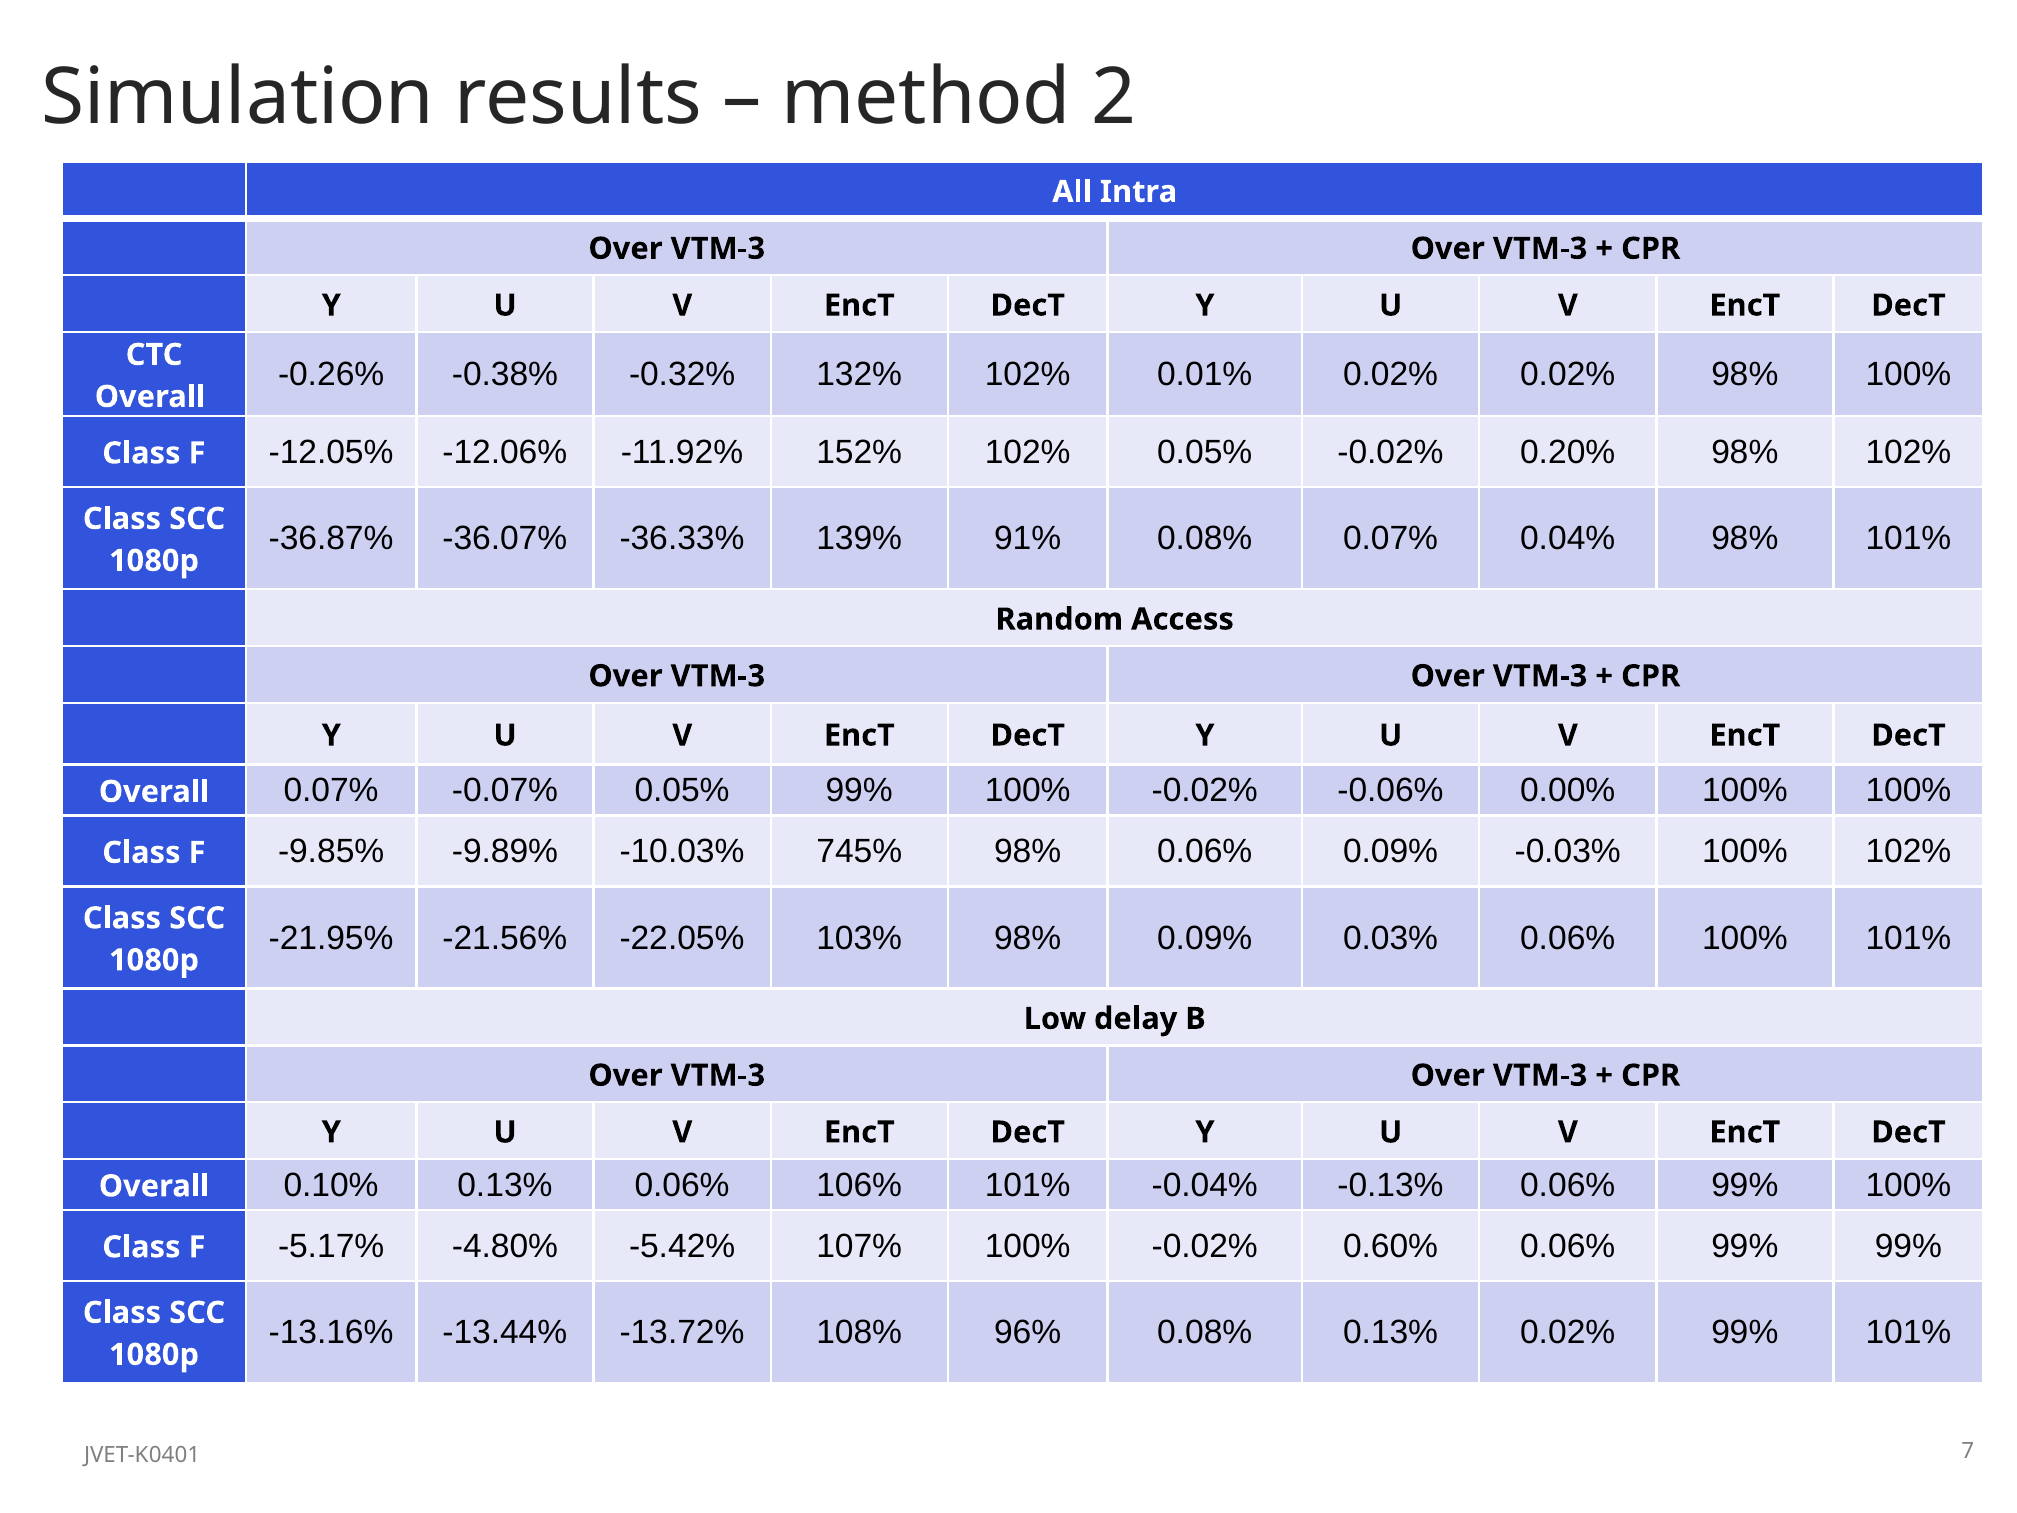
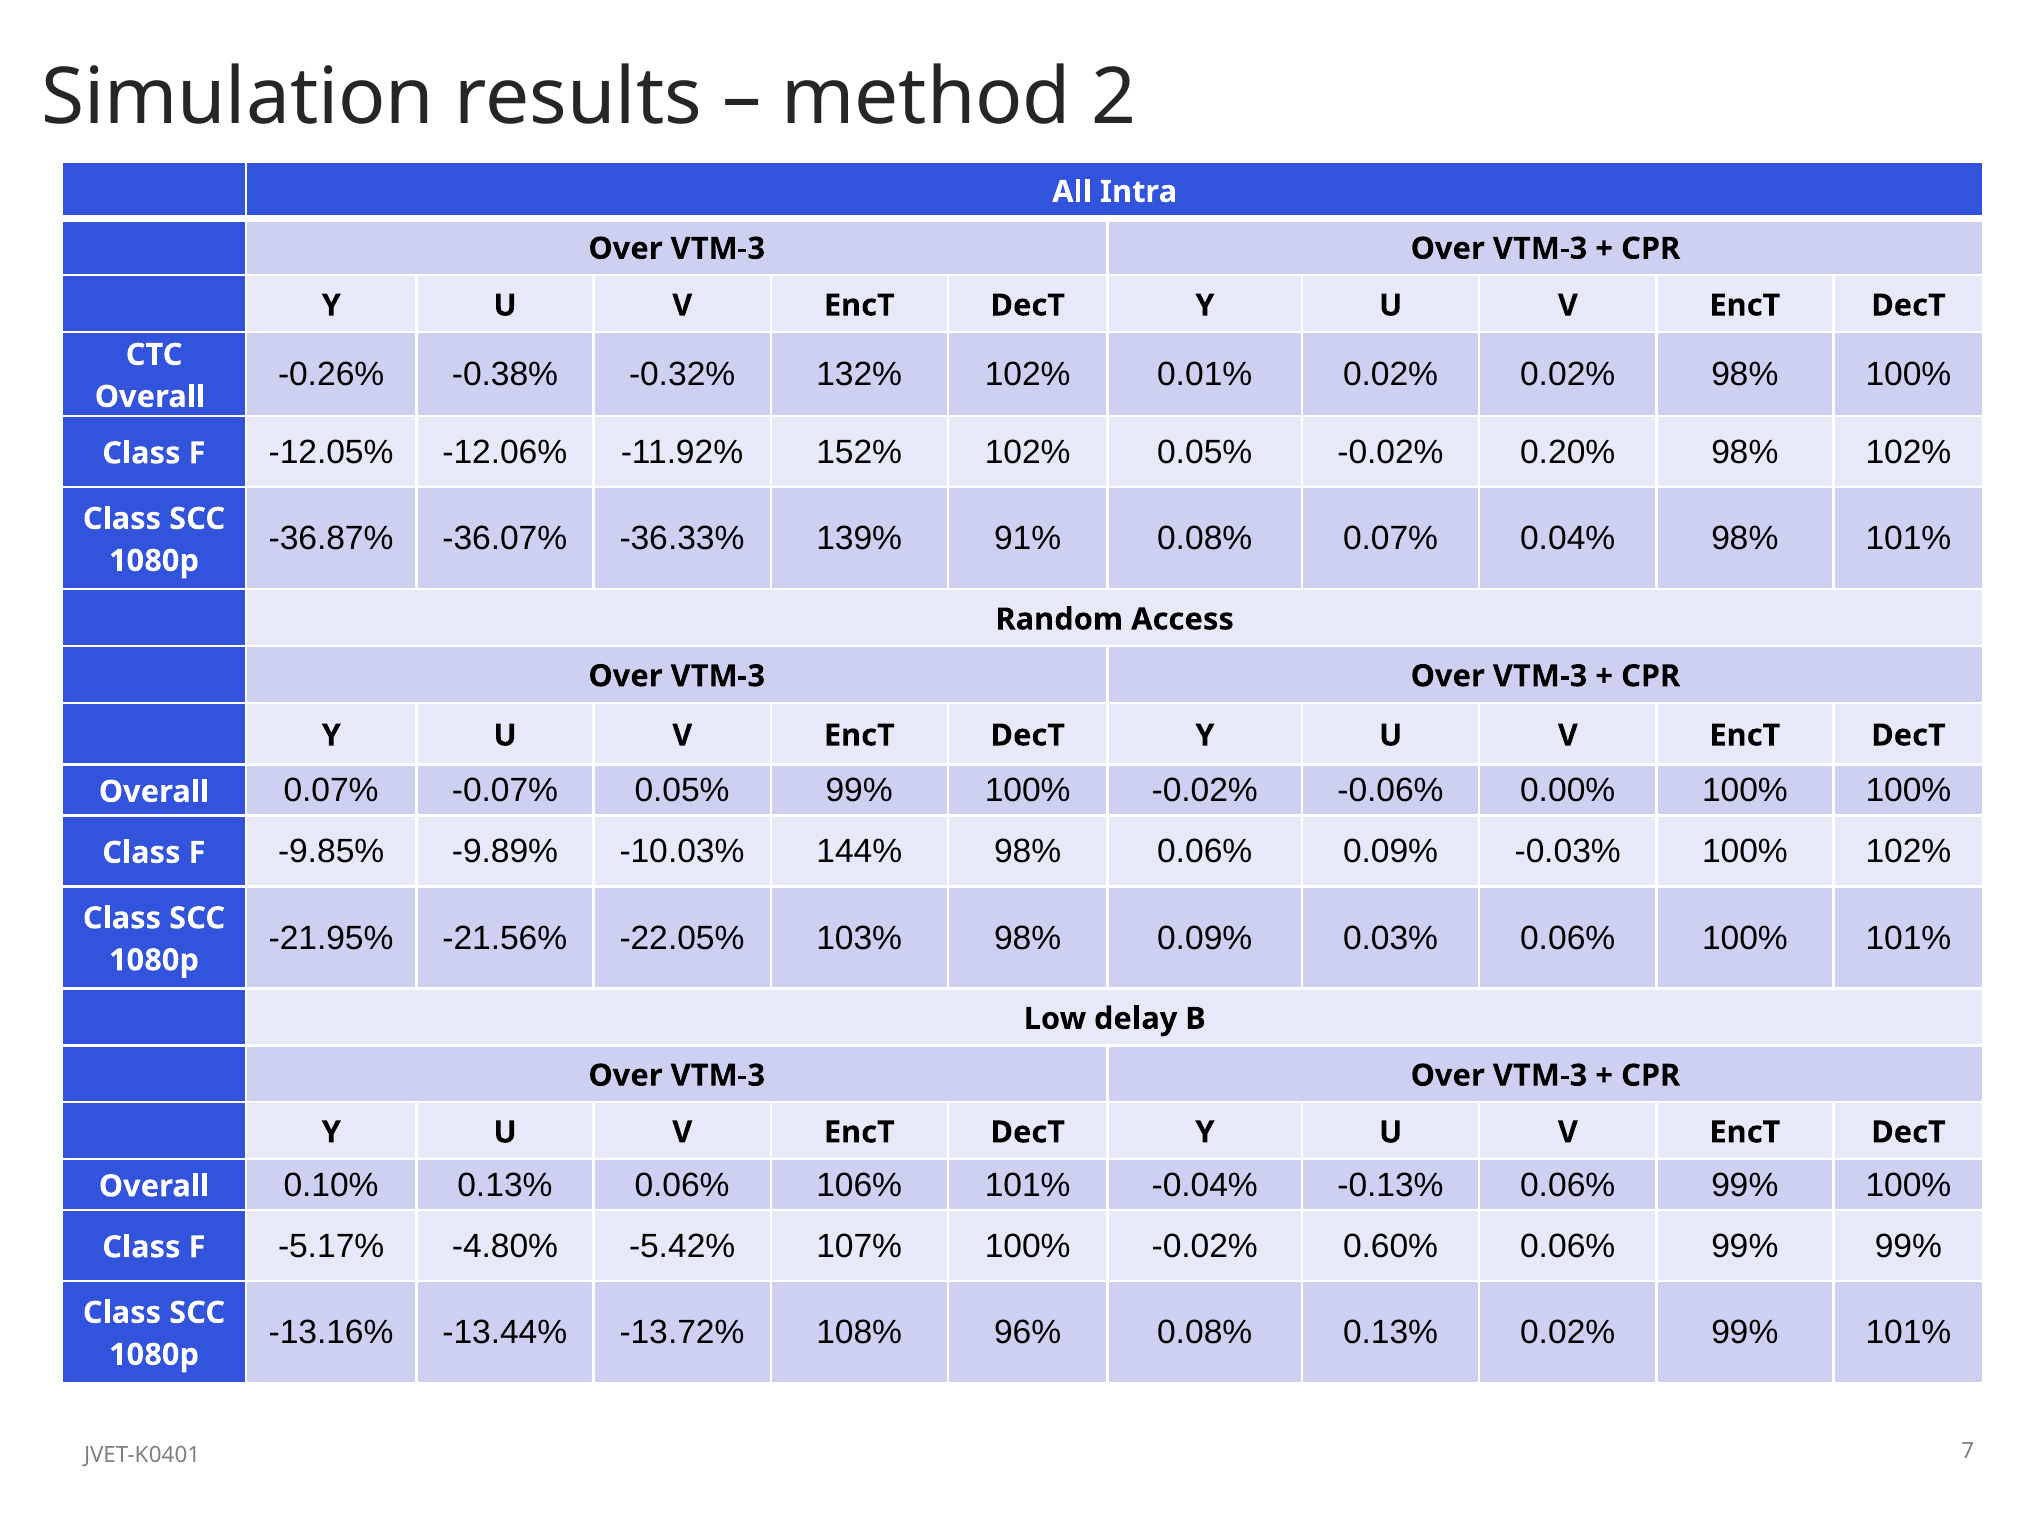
745%: 745% -> 144%
